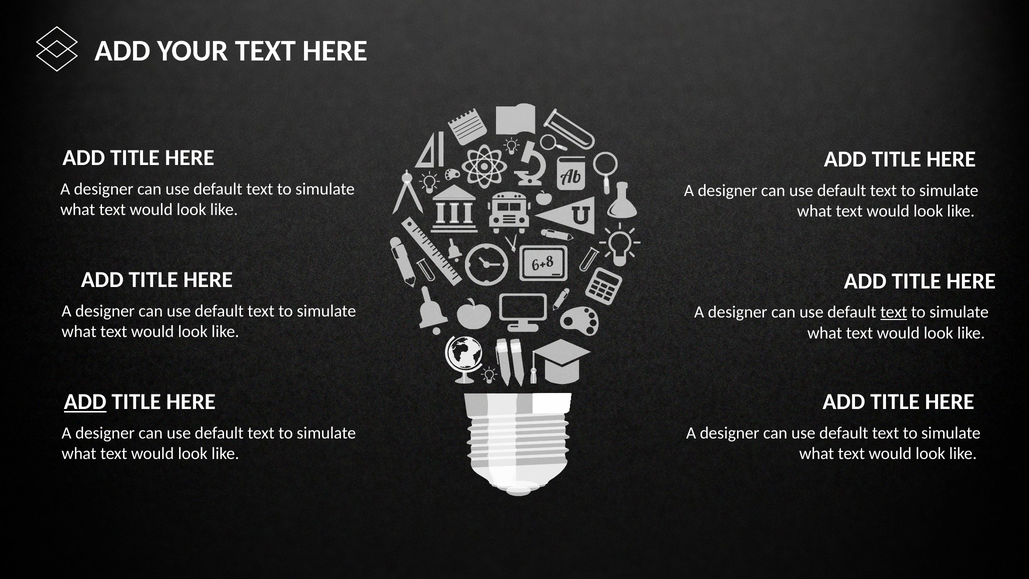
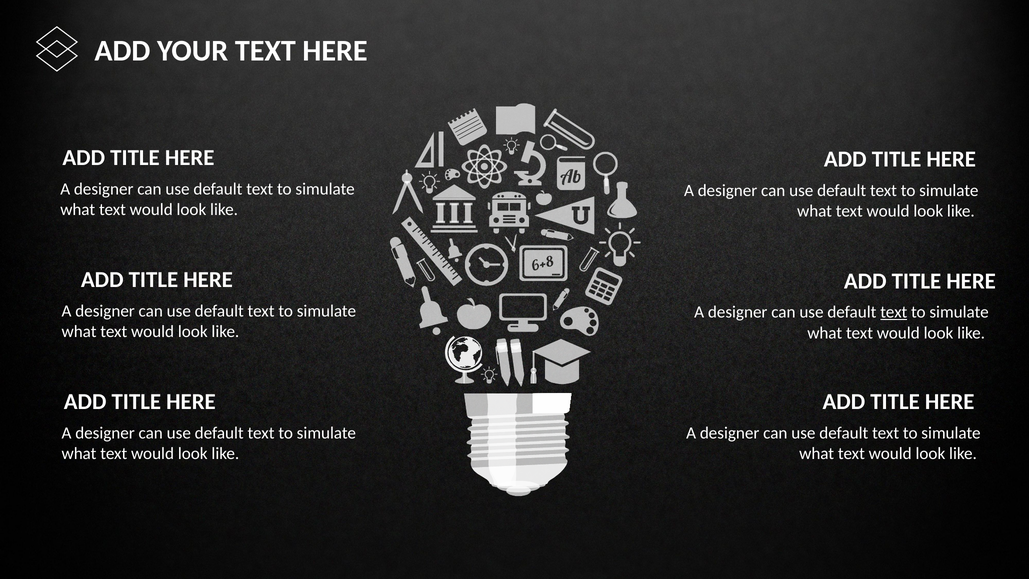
ADD at (85, 402) underline: present -> none
